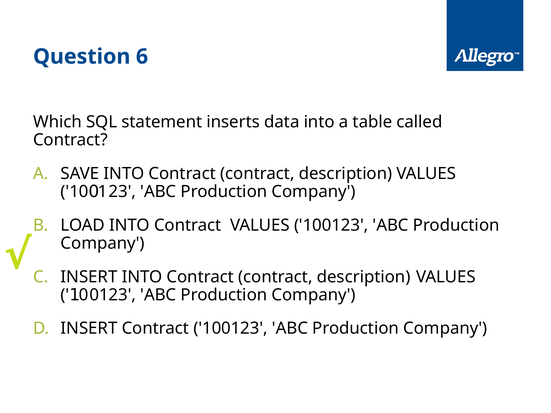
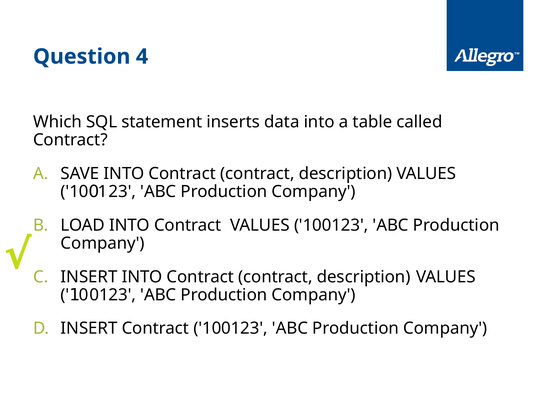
6: 6 -> 4
